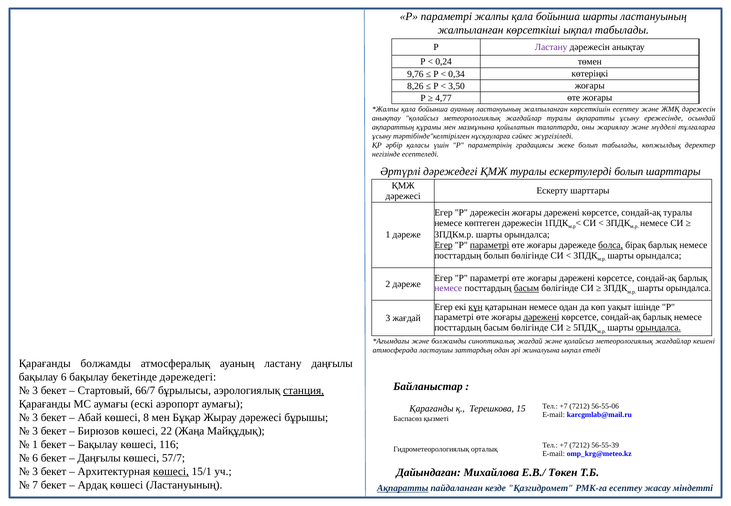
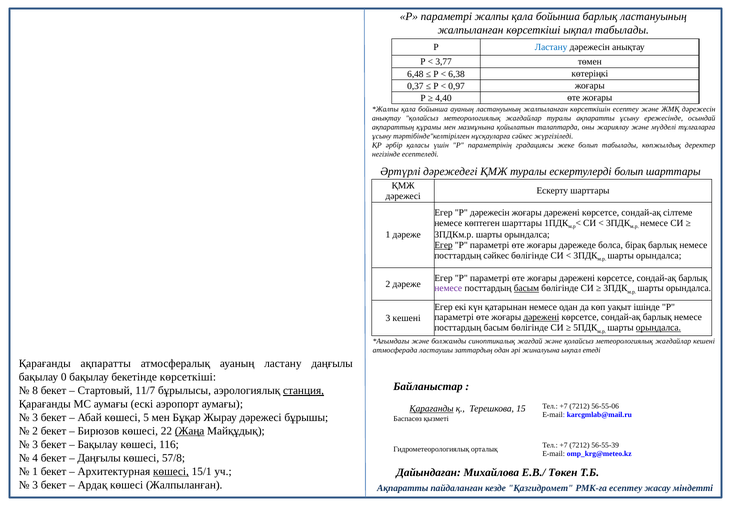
бойынша шарты: шарты -> барлық
Ластану at (551, 47) colour: purple -> blue
0,24: 0,24 -> 3,77
9,76: 9,76 -> 6,48
0,34: 0,34 -> 6,38
8,26: 8,26 -> 0,37
3,50: 3,50 -> 0,97
4,77: 4,77 -> 4,40
сондай-ақ туралы: туралы -> сілтеме
көптеген дәрежесін: дәрежесін -> шарттары
параметрі at (490, 245) underline: present -> none
болса underline: present -> none
посттардың болып: болып -> сәйкес
күн underline: present -> none
3 жағдай: жағдай -> кешені
Қарағанды болжамды: болжамды -> ақпаратты
бақылау 6: 6 -> 0
бекетінде дәрежедегі: дәрежедегі -> көрсеткіші
3 at (35, 391): 3 -> 8
66/7: 66/7 -> 11/7
Қарағанды at (432, 409) underline: none -> present
8: 8 -> 5
3 at (35, 431): 3 -> 2
Жаңа underline: none -> present
1 at (35, 445): 1 -> 3
6 at (35, 458): 6 -> 4
57/7: 57/7 -> 57/8
3 at (35, 472): 3 -> 1
7 at (35, 485): 7 -> 3
көшесі Ластануының: Ластануының -> Жалпыланған
Ақпаратты at (403, 488) underline: present -> none
